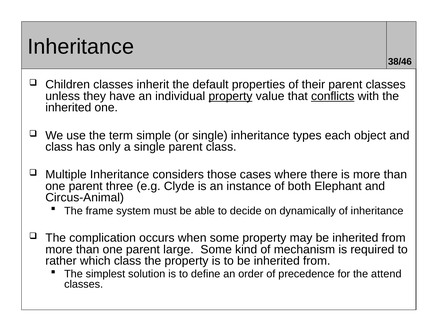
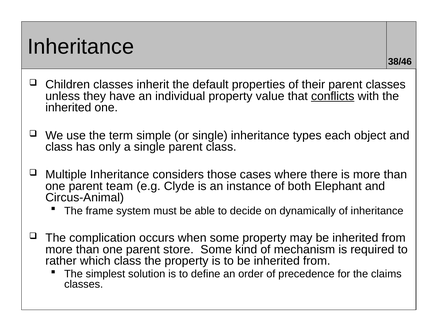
property at (230, 96) underline: present -> none
three: three -> team
large: large -> store
attend: attend -> claims
